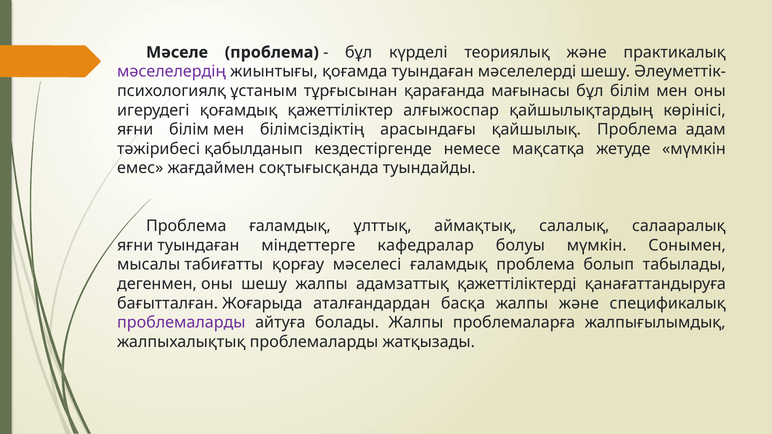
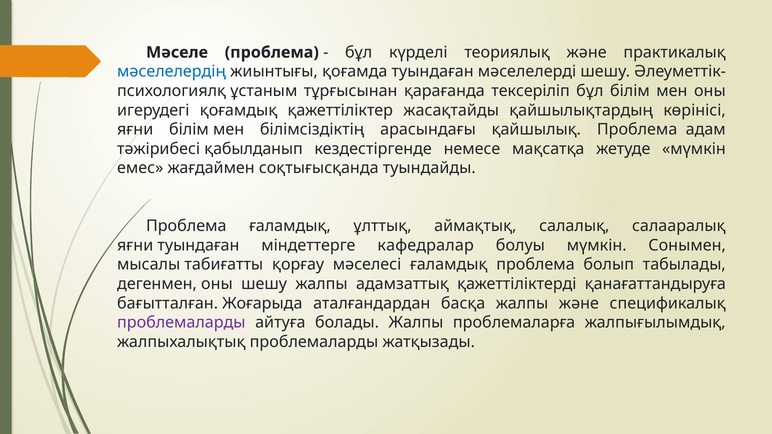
мәселелердің colour: purple -> blue
мағынасы: мағынасы -> тексеріліп
алғыжоспар: алғыжоспар -> жасақтайды
